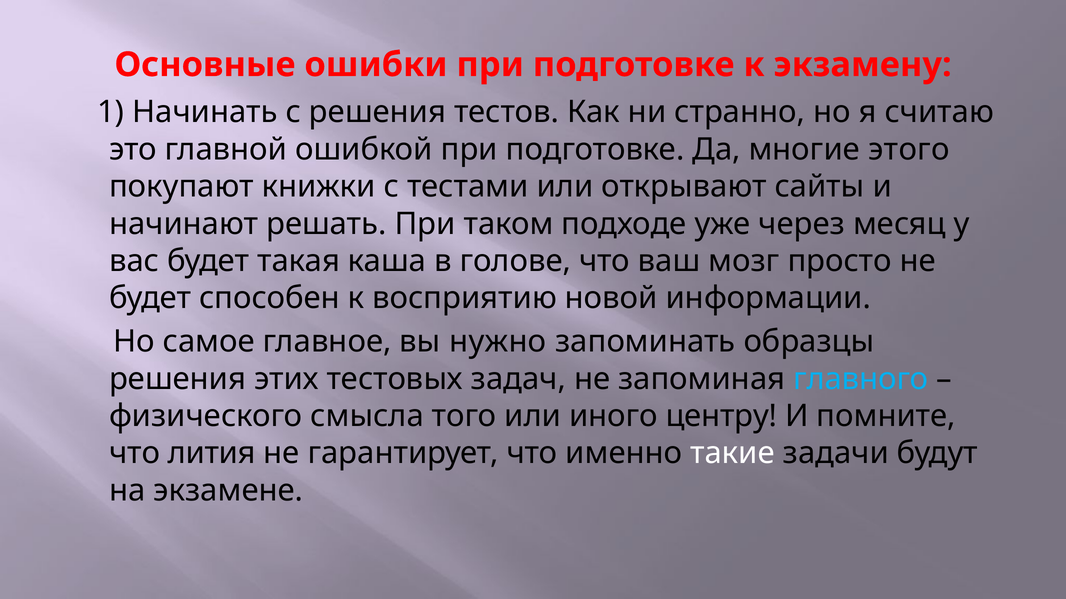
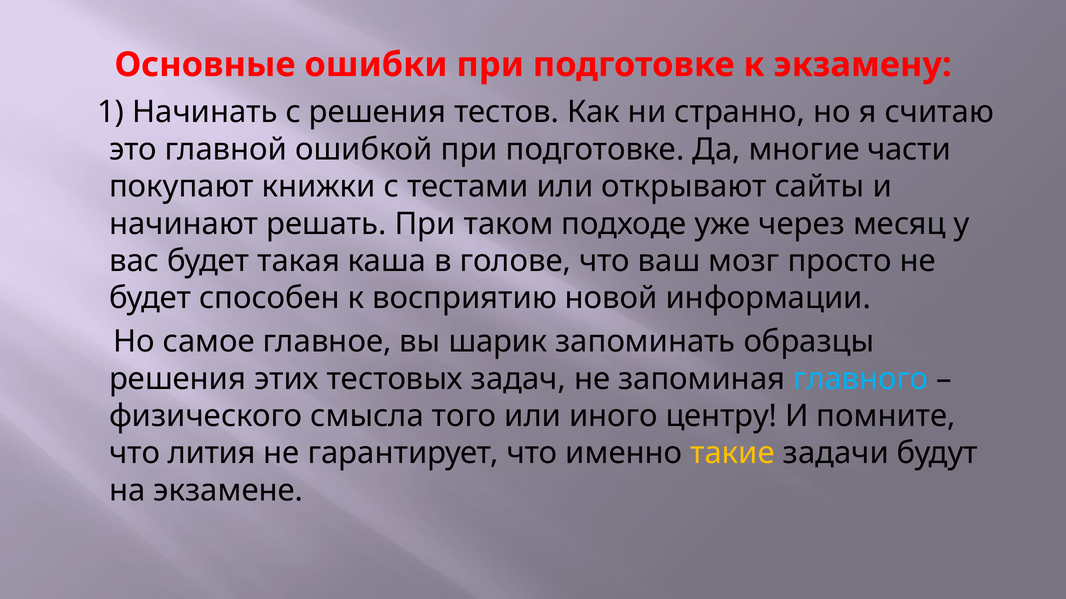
этого: этого -> части
нужно: нужно -> шарик
такие colour: white -> yellow
